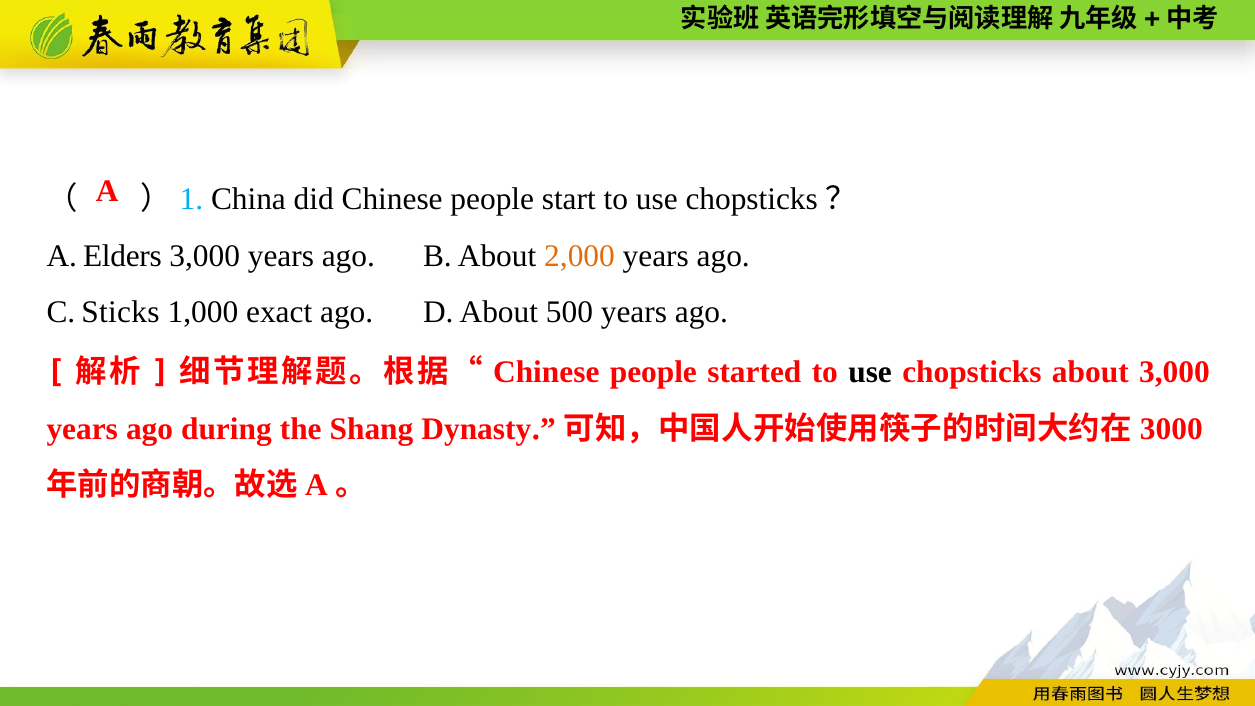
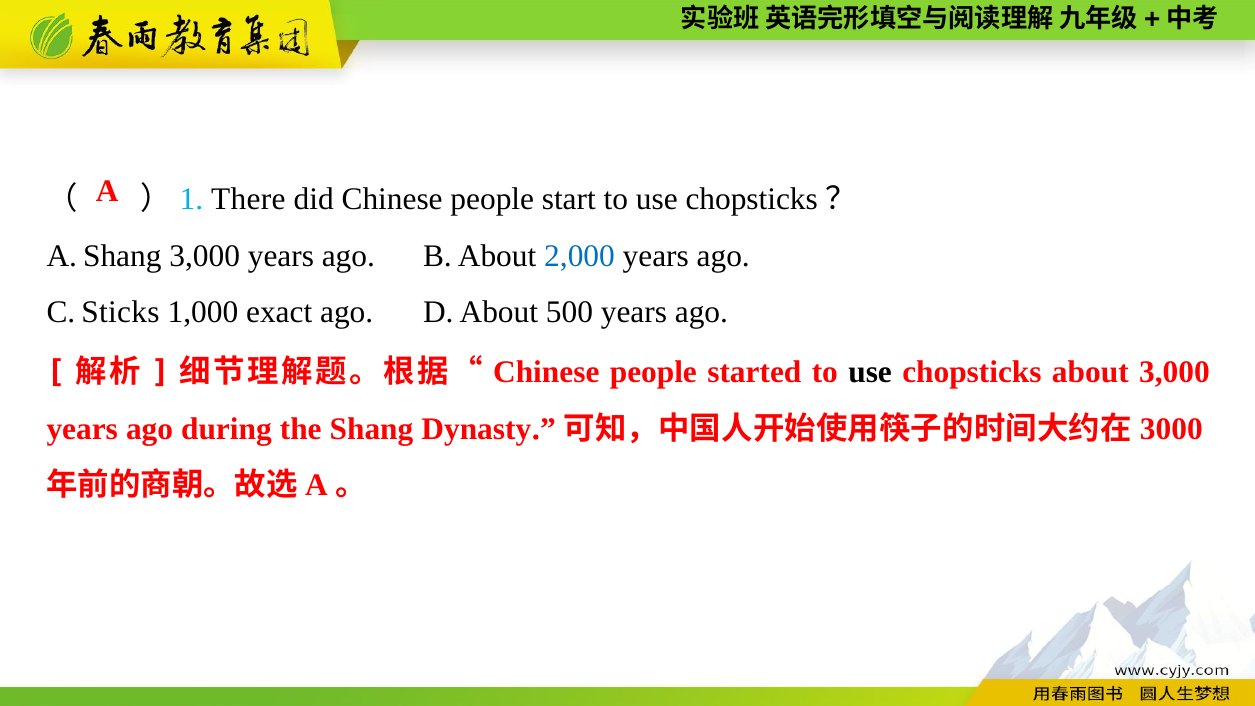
China: China -> There
A Elders: Elders -> Shang
2,000 colour: orange -> blue
